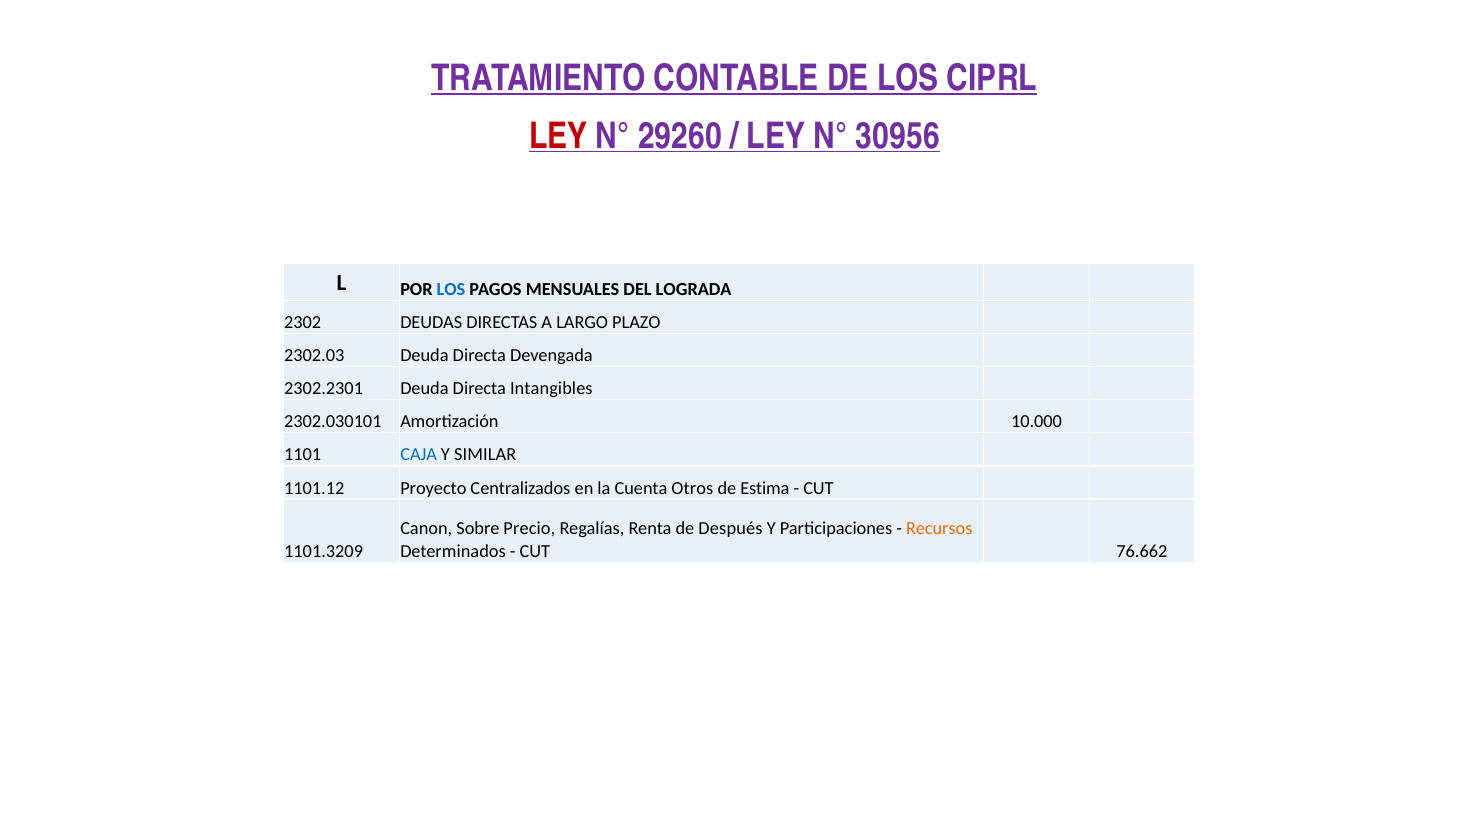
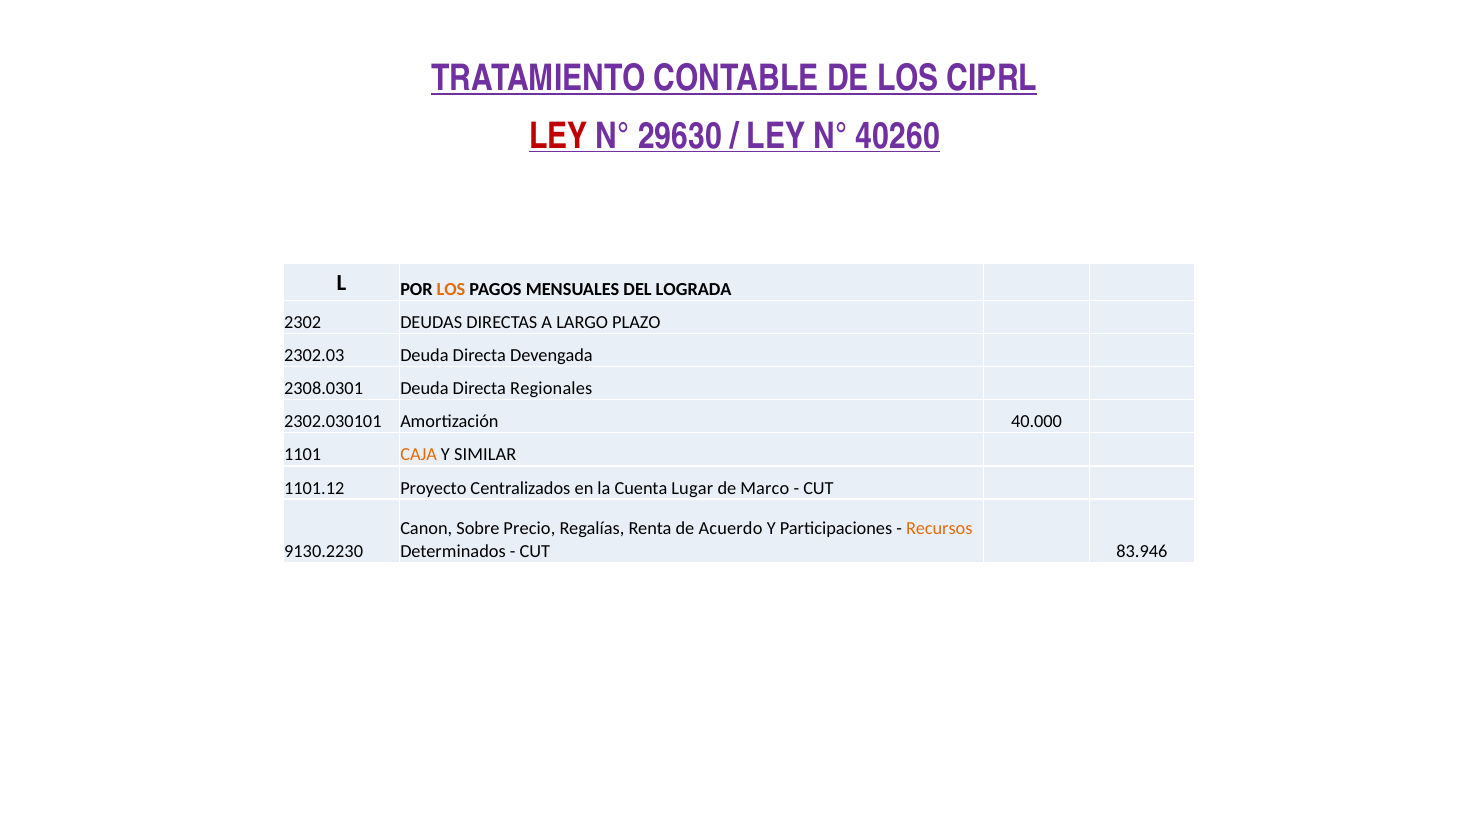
29260: 29260 -> 29630
30956: 30956 -> 40260
LOS at (451, 289) colour: blue -> orange
2302.2301: 2302.2301 -> 2308.0301
Intangibles: Intangibles -> Regionales
10.000: 10.000 -> 40.000
CAJA colour: blue -> orange
Otros: Otros -> Lugar
Estima: Estima -> Marco
Después: Después -> Acuerdo
1101.3209: 1101.3209 -> 9130.2230
76.662: 76.662 -> 83.946
